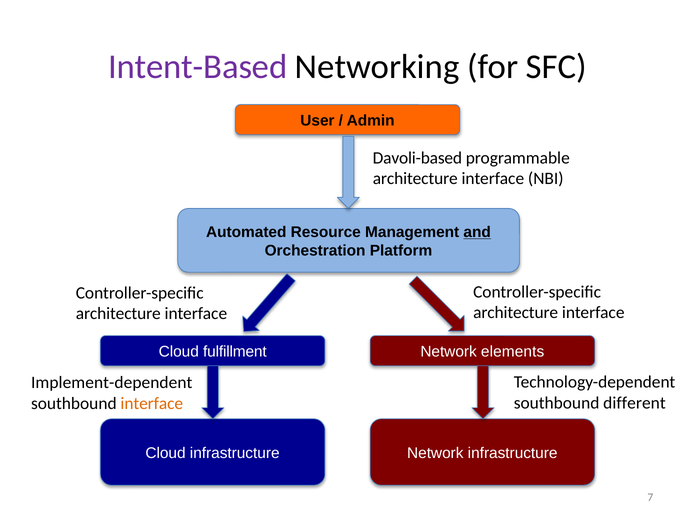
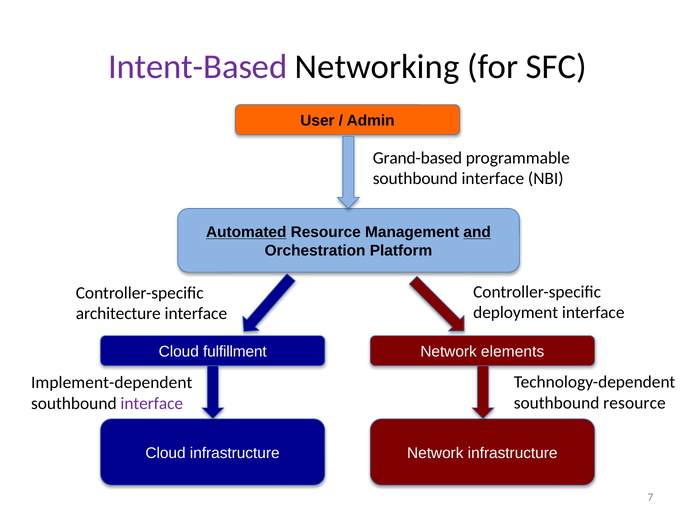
Davoli-based: Davoli-based -> Grand-based
architecture at (415, 179): architecture -> southbound
Automated underline: none -> present
architecture at (516, 313): architecture -> deployment
southbound different: different -> resource
interface at (152, 404) colour: orange -> purple
